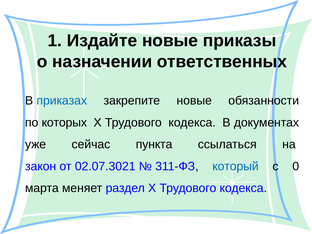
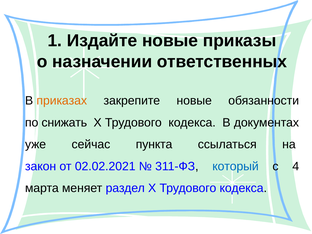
приказах colour: blue -> orange
которых: которых -> снижать
02.07.3021: 02.07.3021 -> 02.02.2021
0: 0 -> 4
